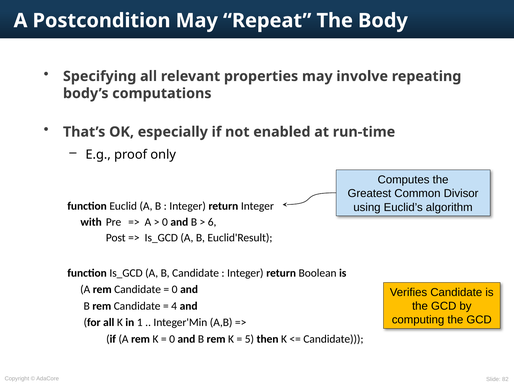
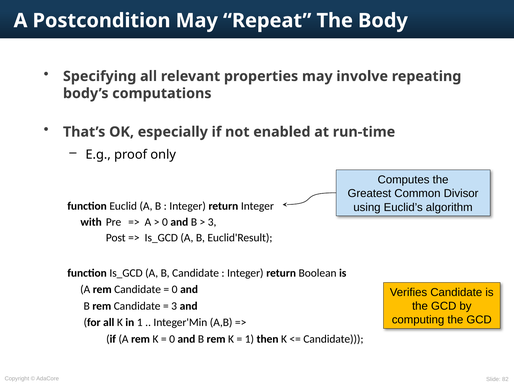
6 at (212, 222): 6 -> 3
4 at (174, 306): 4 -> 3
5 at (249, 340): 5 -> 1
